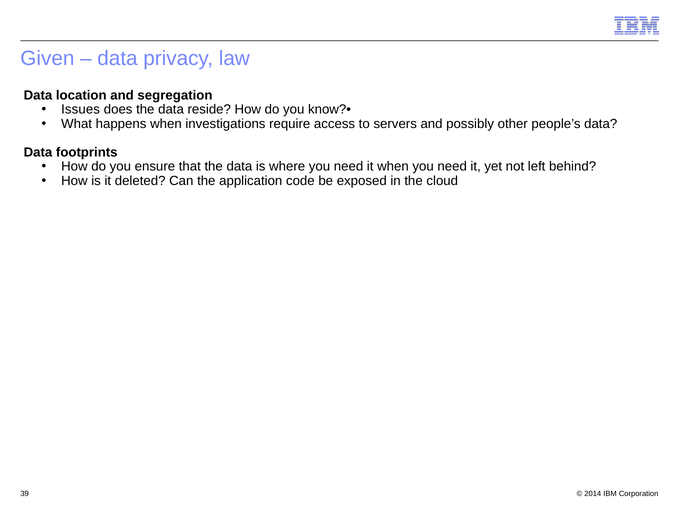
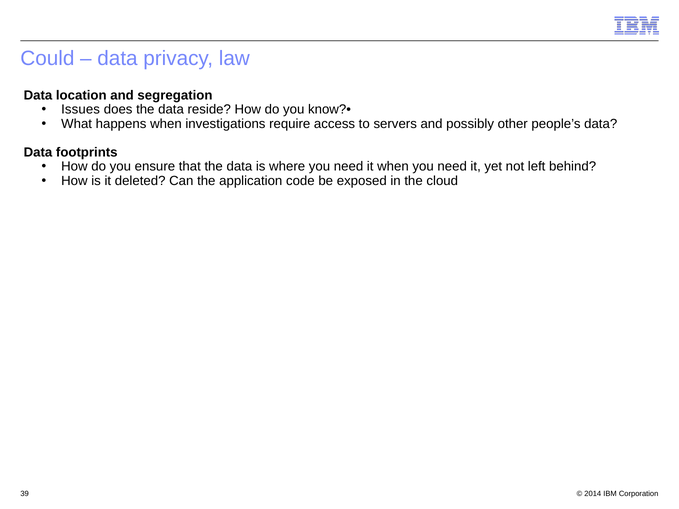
Given: Given -> Could
